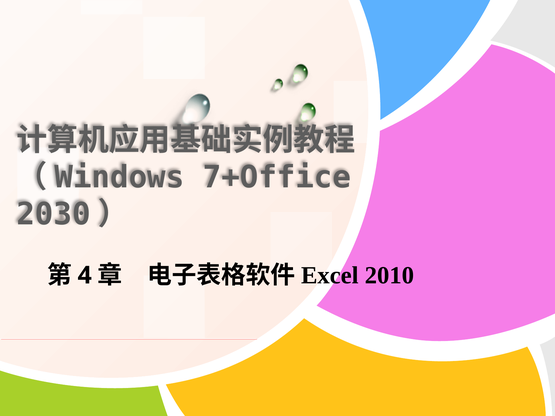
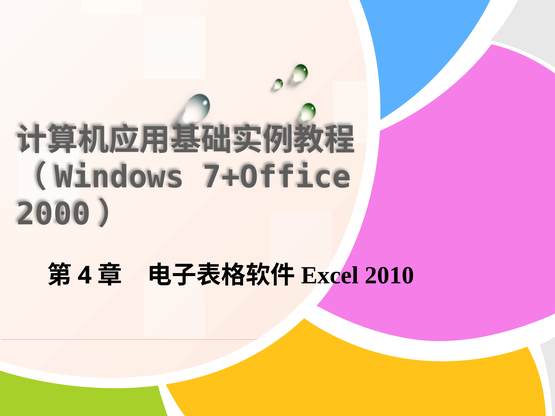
2030: 2030 -> 2000
